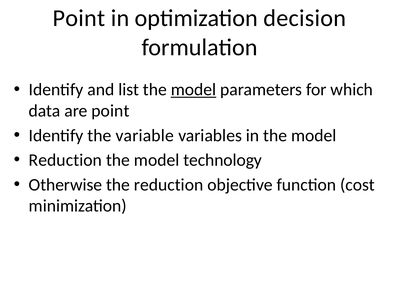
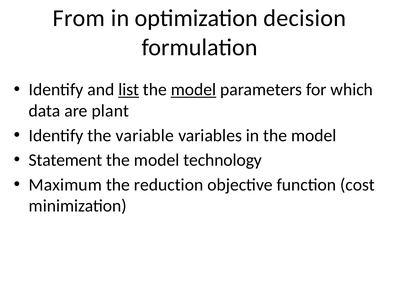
Point at (79, 18): Point -> From
list underline: none -> present
are point: point -> plant
Reduction at (65, 160): Reduction -> Statement
Otherwise: Otherwise -> Maximum
